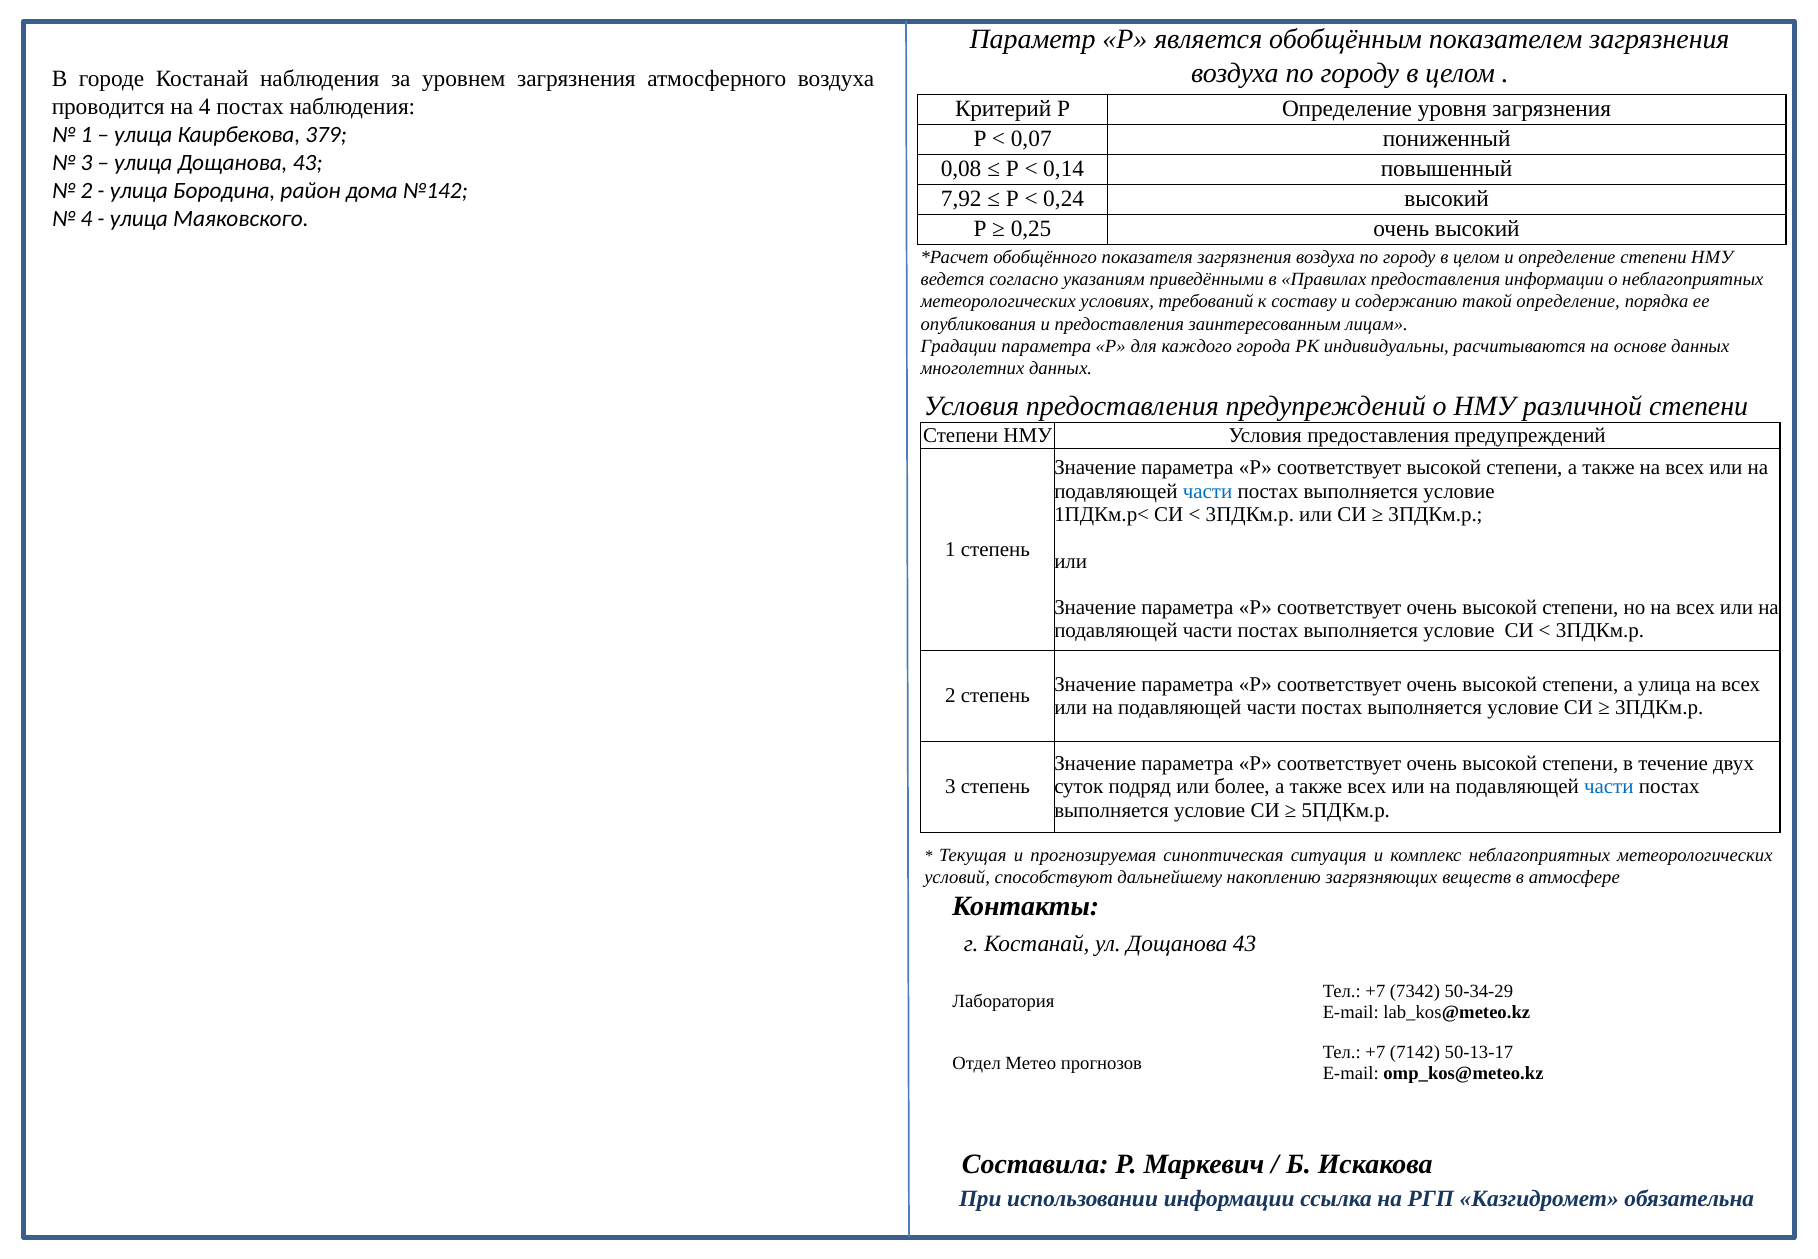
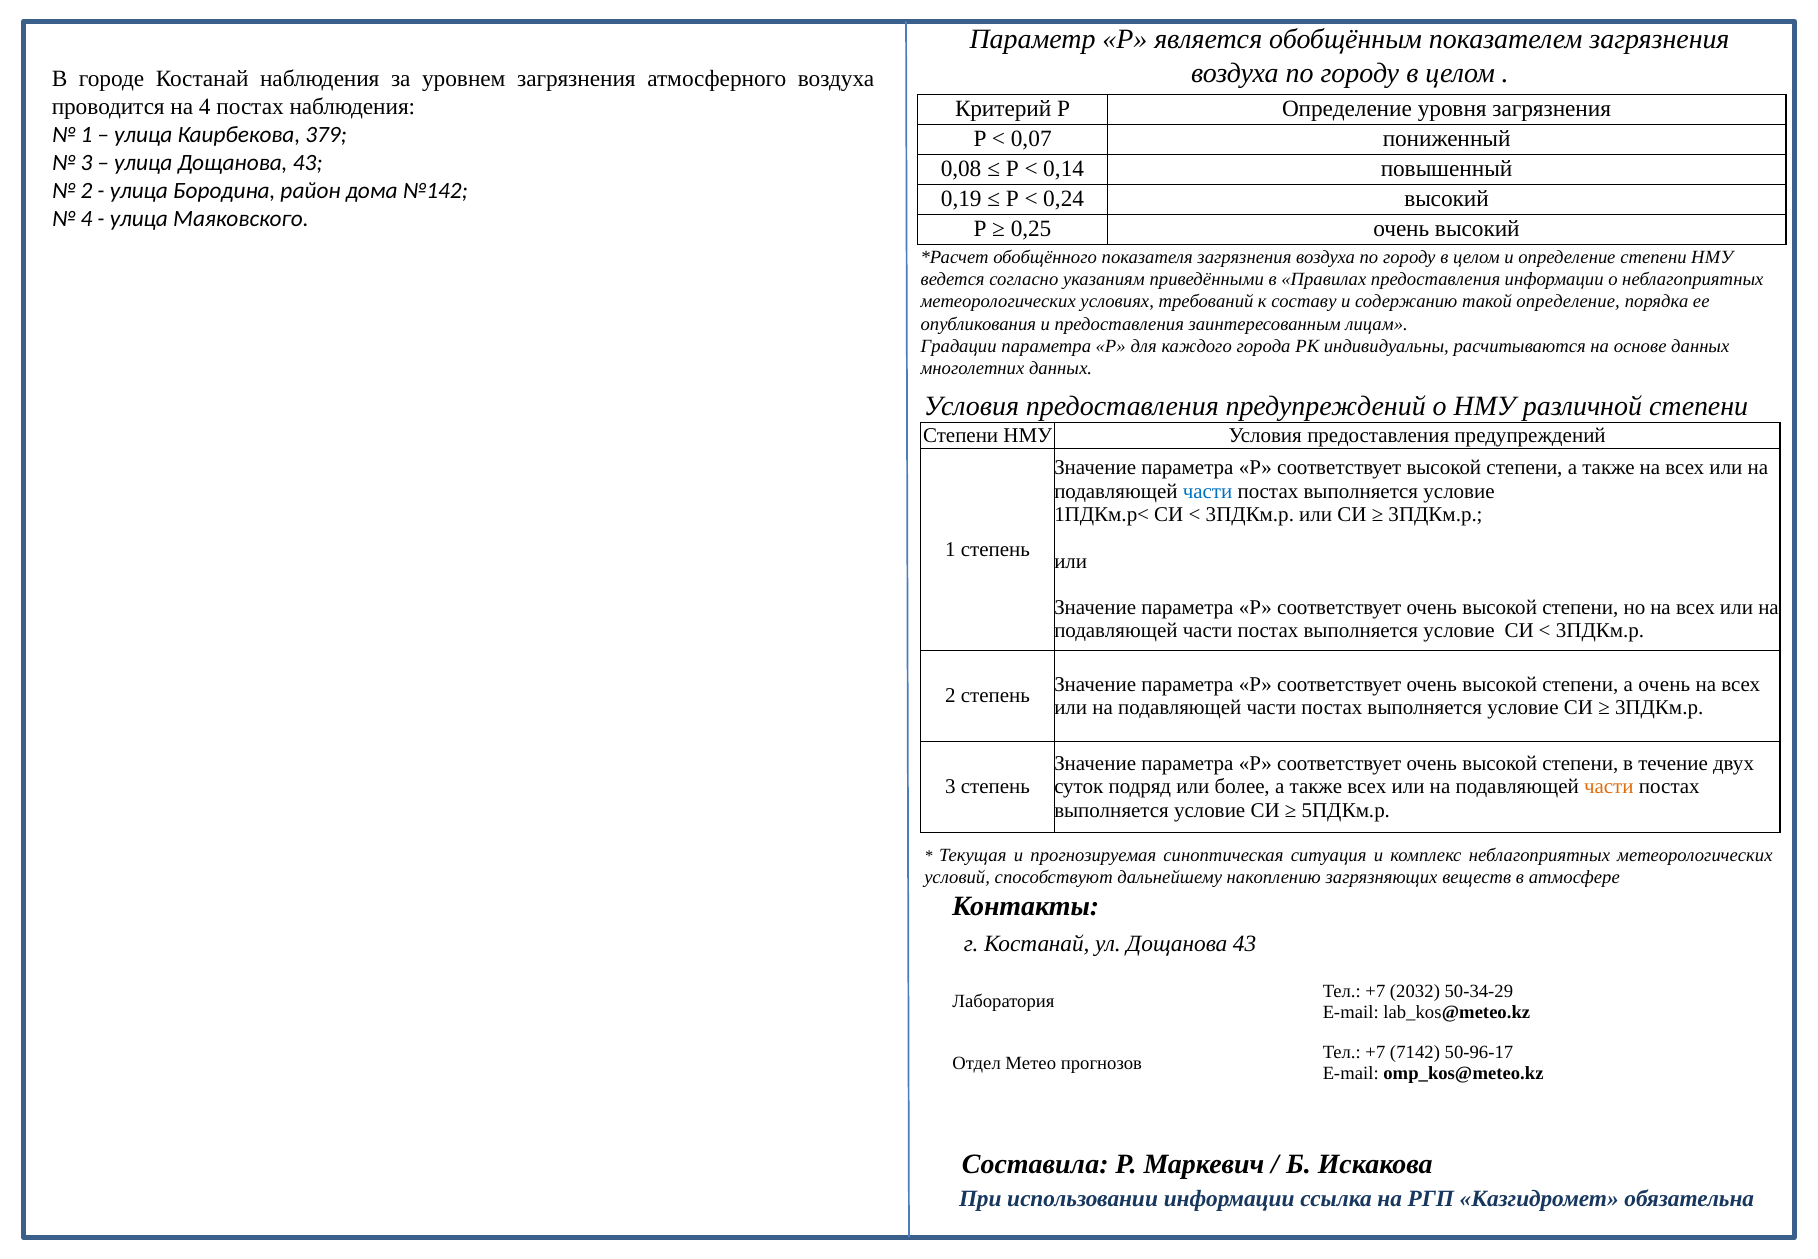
7,92: 7,92 -> 0,19
а улица: улица -> очень
части at (1609, 787) colour: blue -> orange
7342: 7342 -> 2032
50-13-17: 50-13-17 -> 50-96-17
